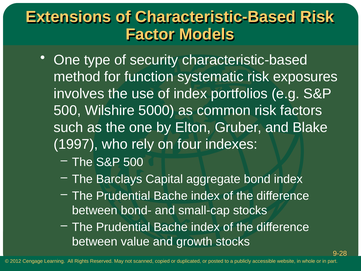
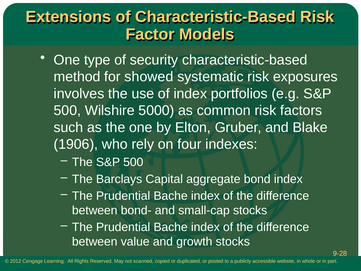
function: function -> showed
1997: 1997 -> 1906
